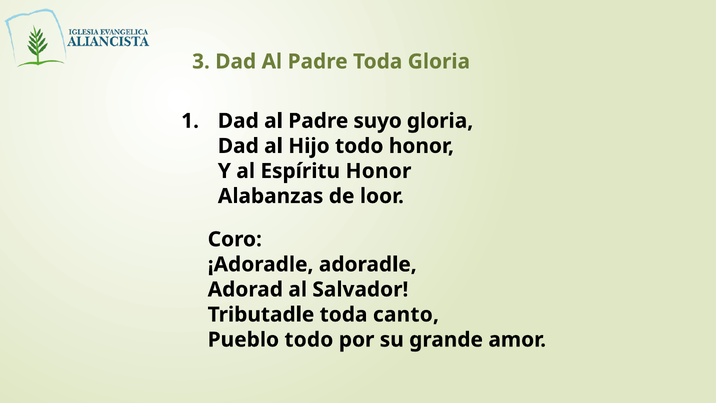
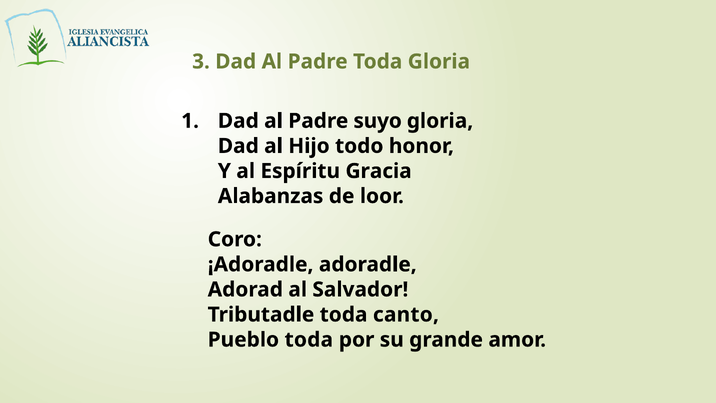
Espíritu Honor: Honor -> Gracia
Pueblo todo: todo -> toda
